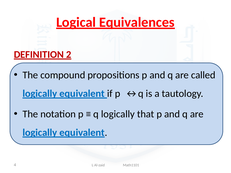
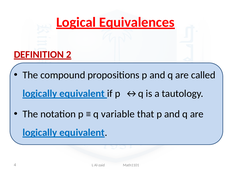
q logically: logically -> variable
